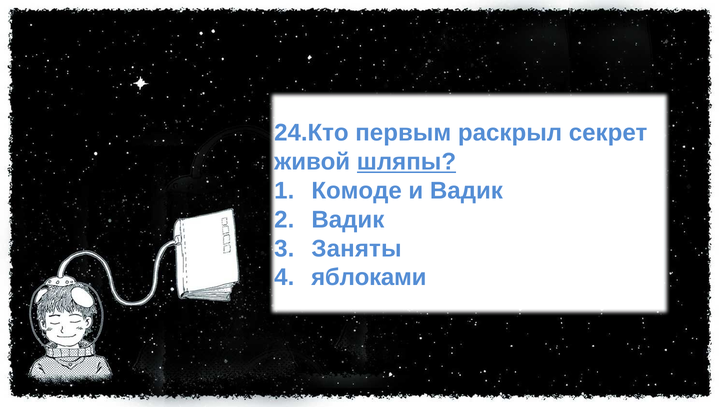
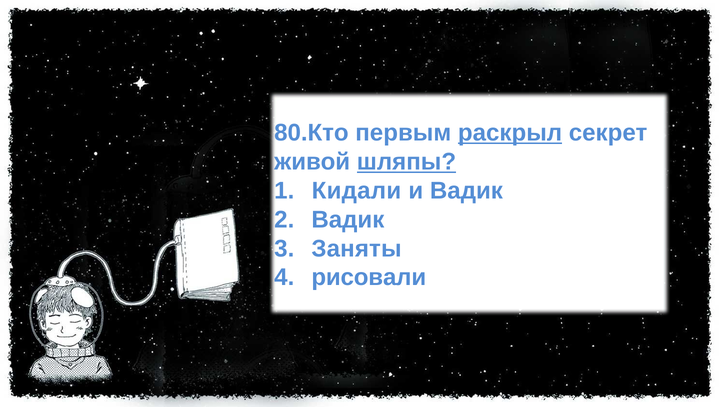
24.Кто: 24.Кто -> 80.Кто
раскрыл underline: none -> present
Комоде: Комоде -> Кидали
яблоками: яблоками -> рисовали
